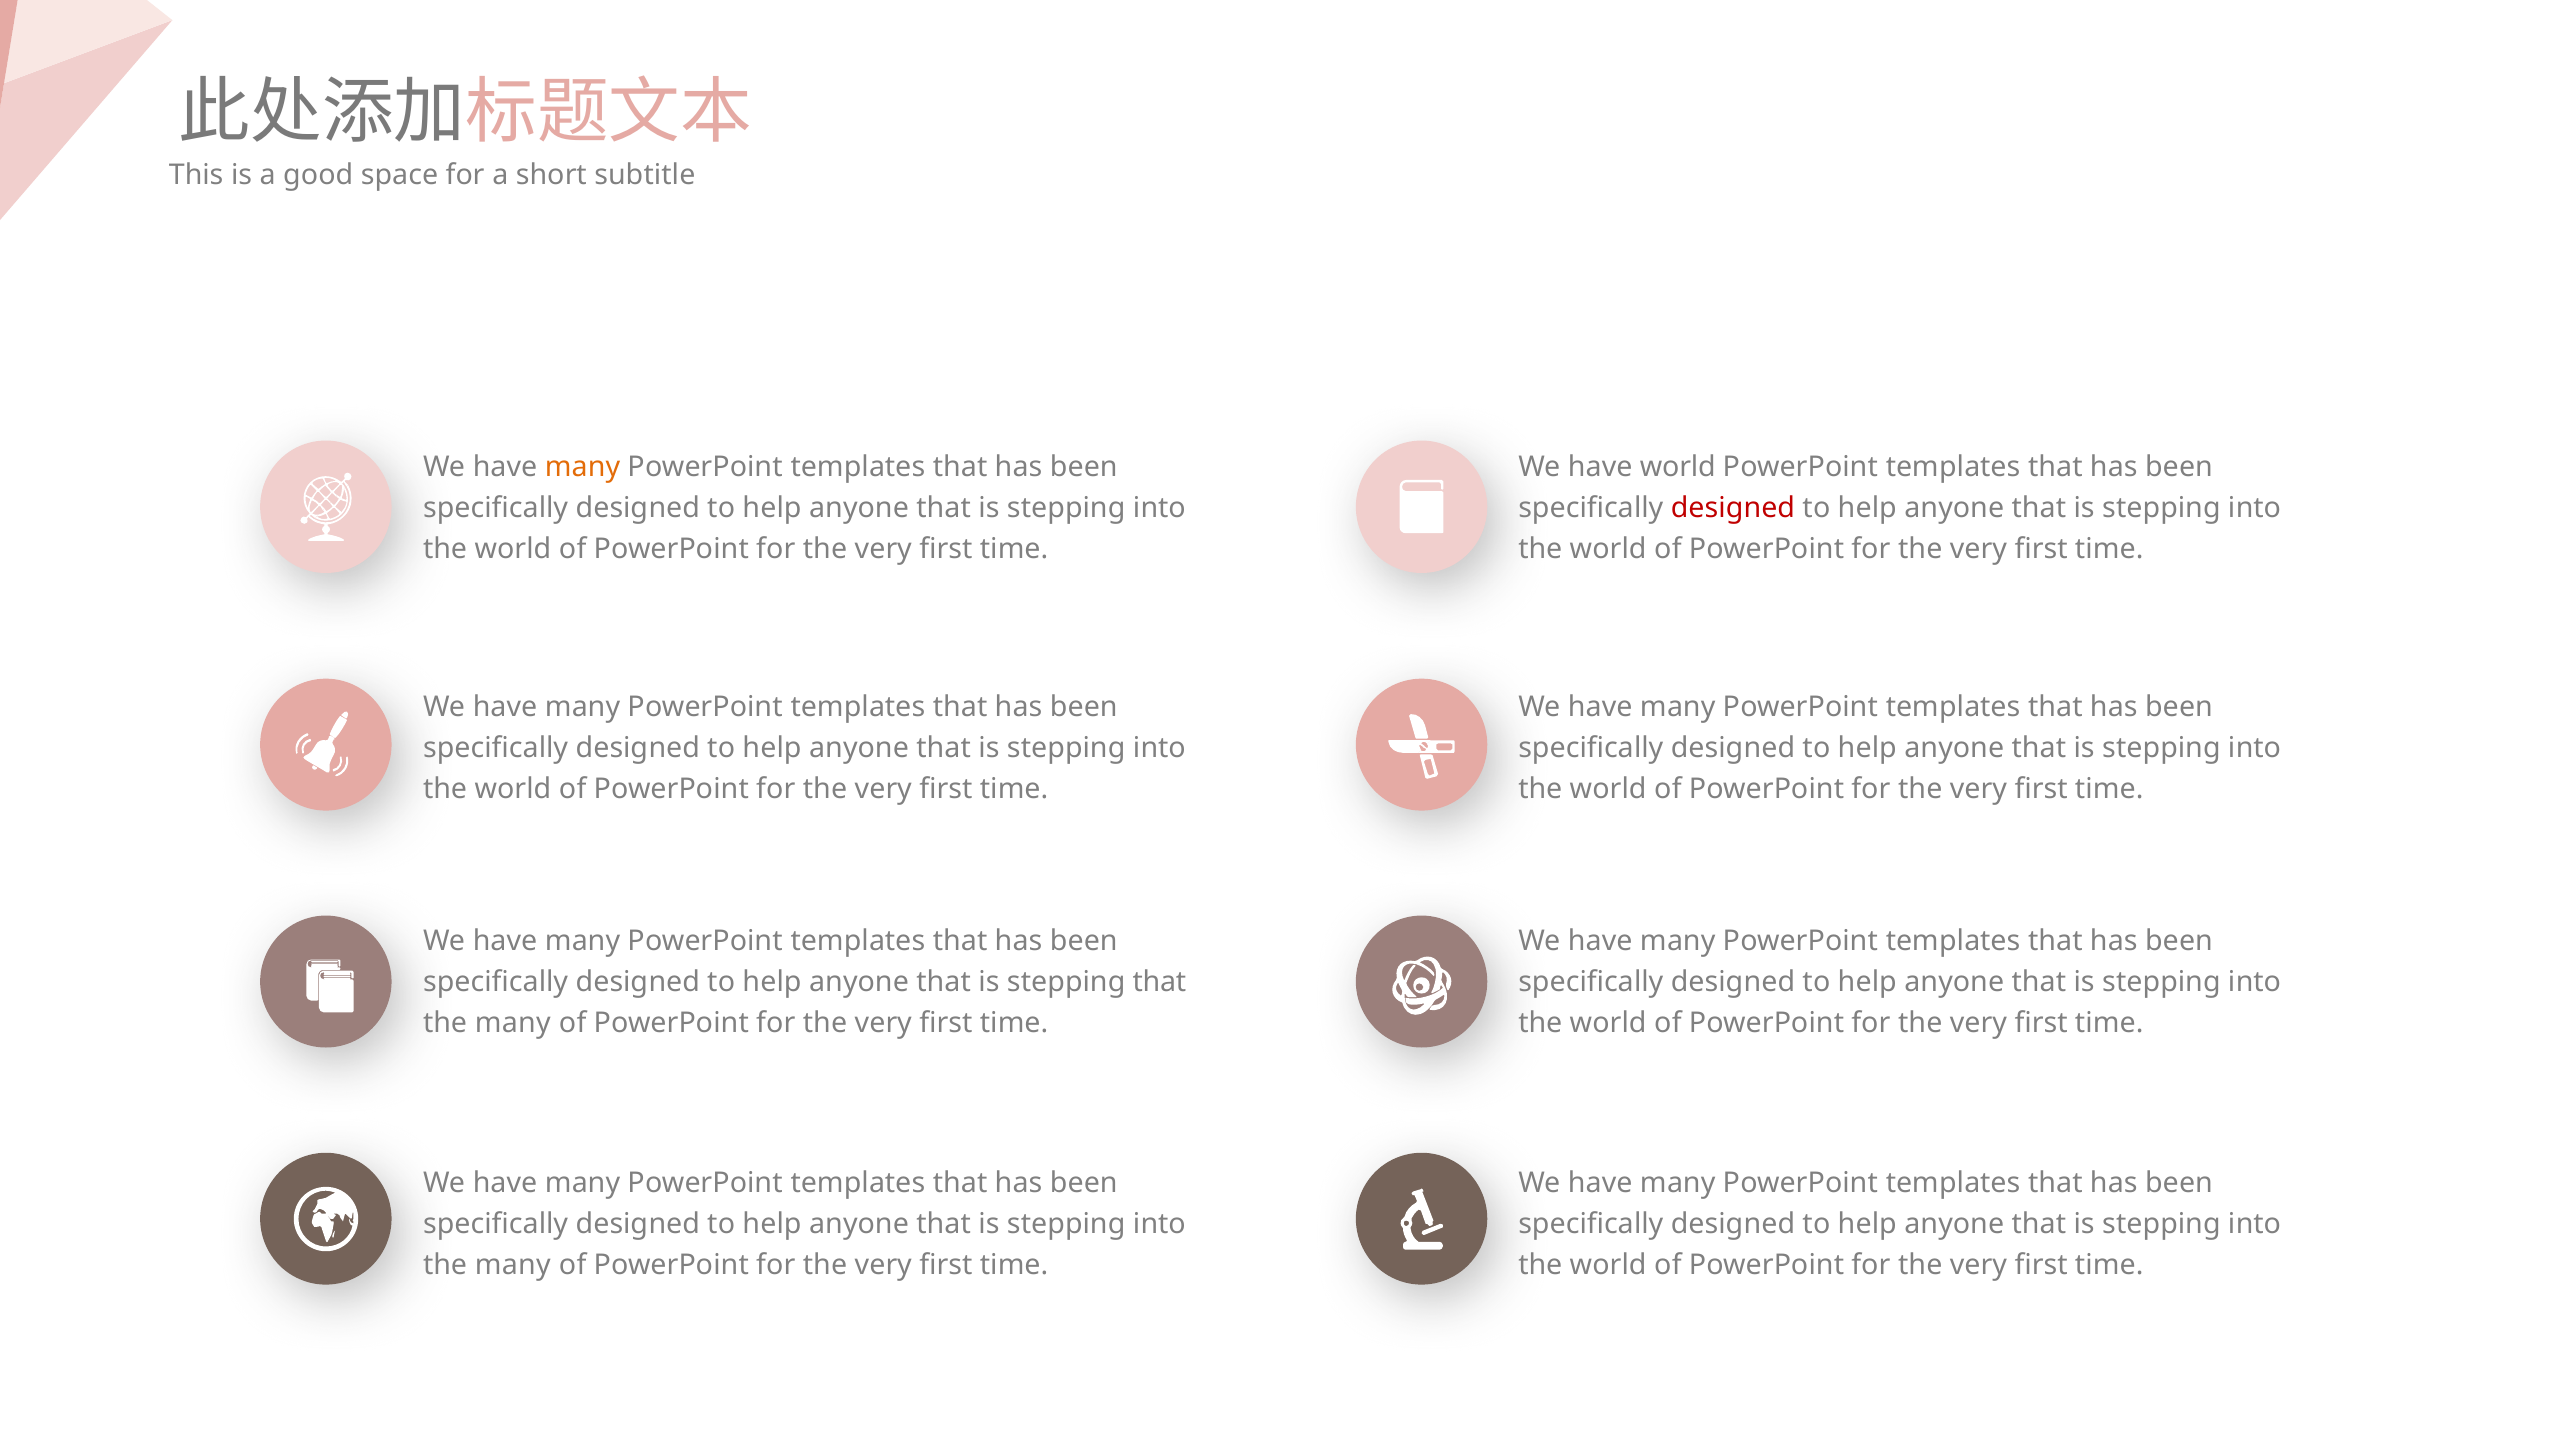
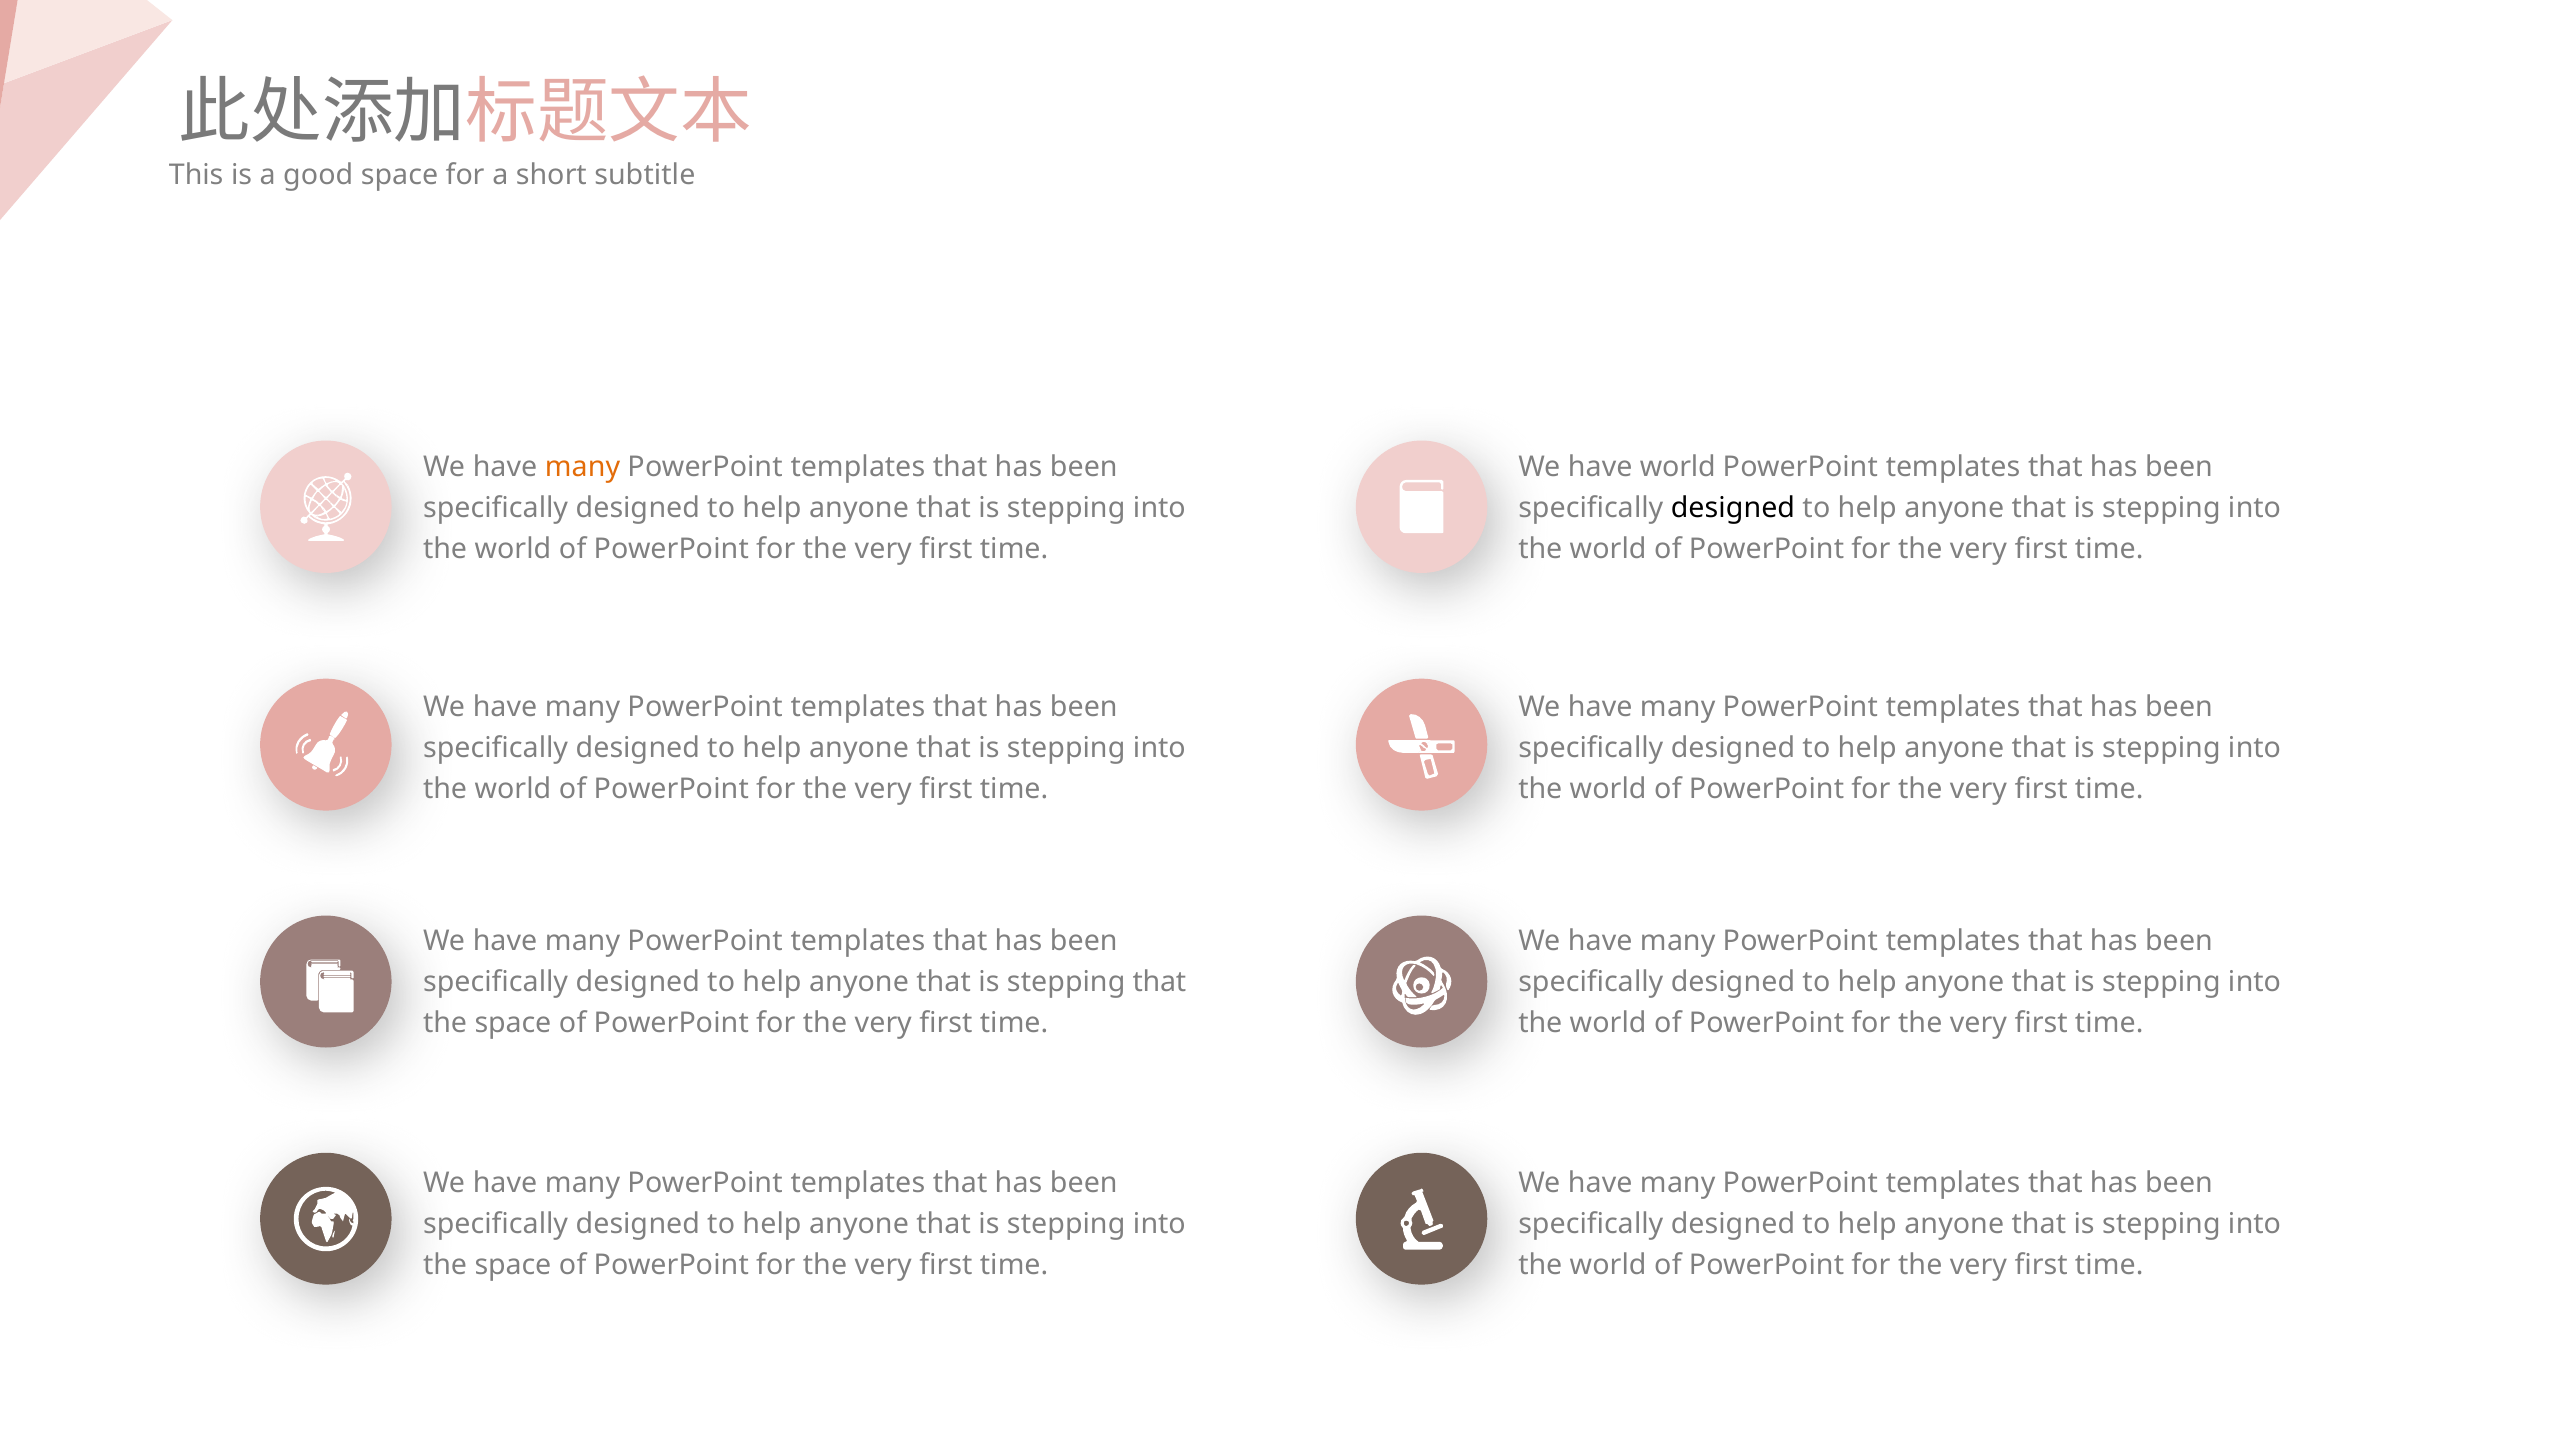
designed at (1733, 508) colour: red -> black
many at (513, 1023): many -> space
many at (513, 1265): many -> space
